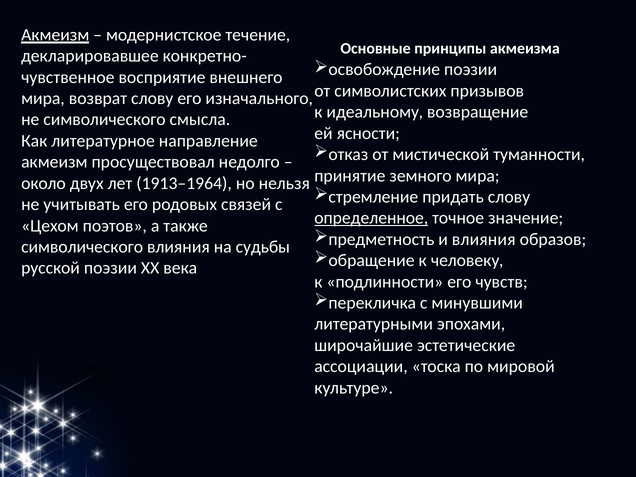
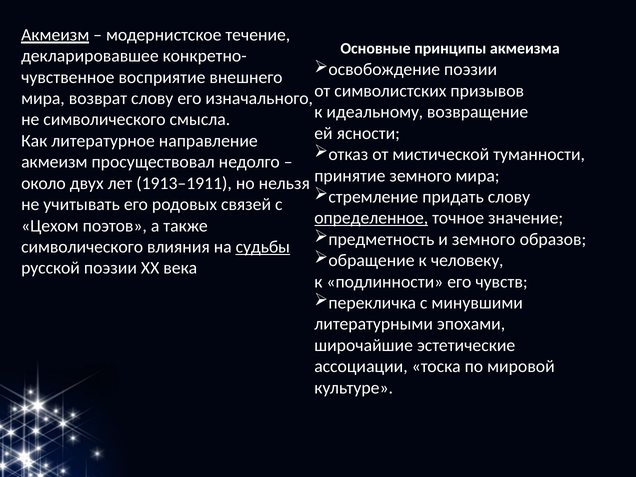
1913–1964: 1913–1964 -> 1913–1911
и влияния: влияния -> земного
судьбы underline: none -> present
